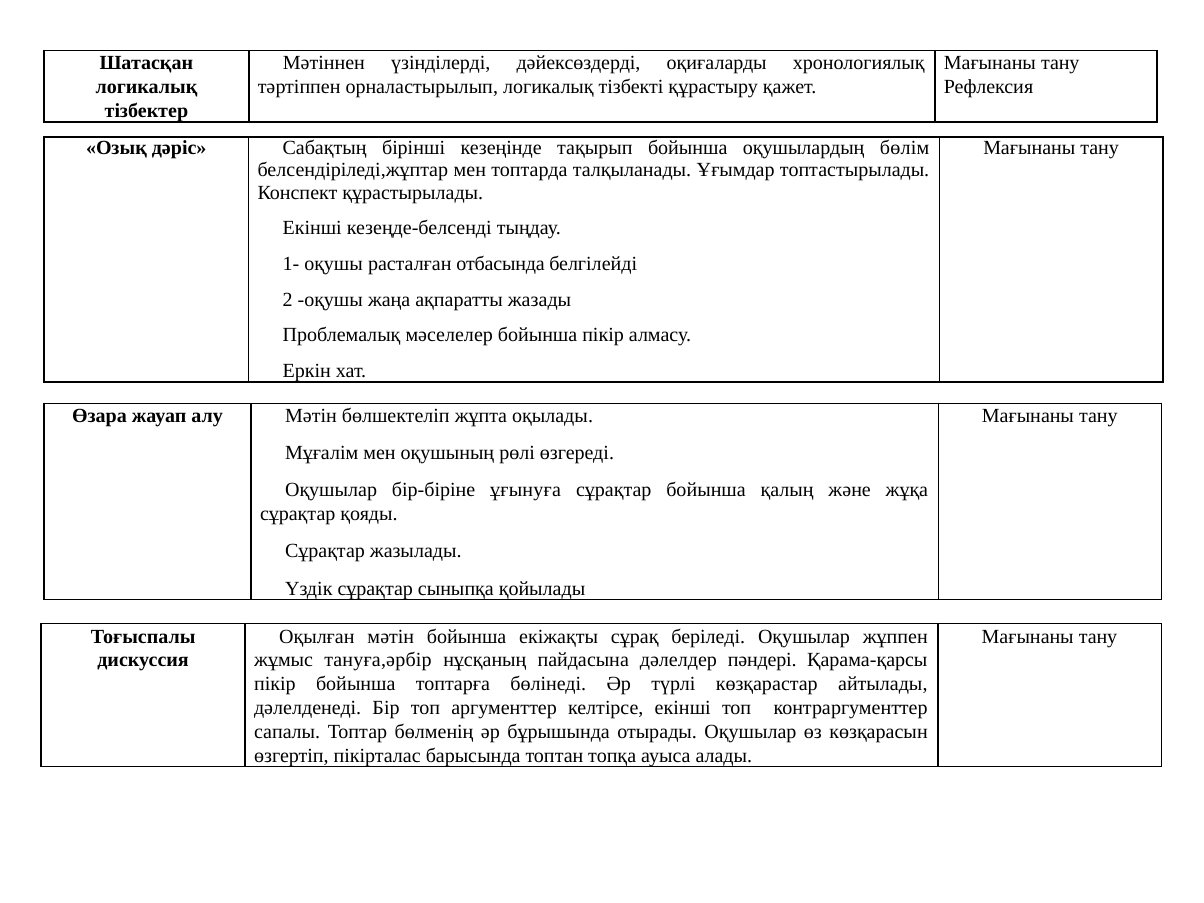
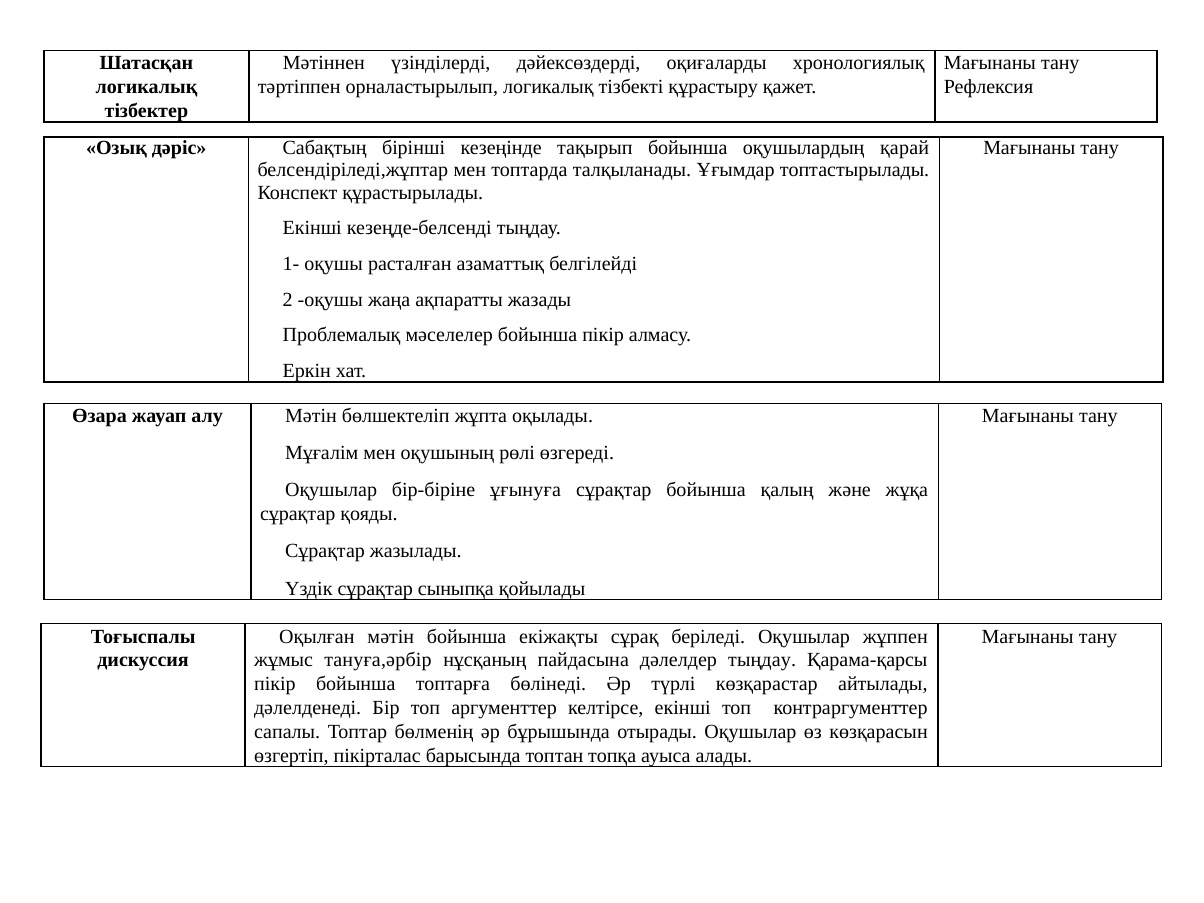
бөлім: бөлім -> қарай
отбасында: отбасында -> азаматтық
дәлелдер пәндері: пәндері -> тыңдау
